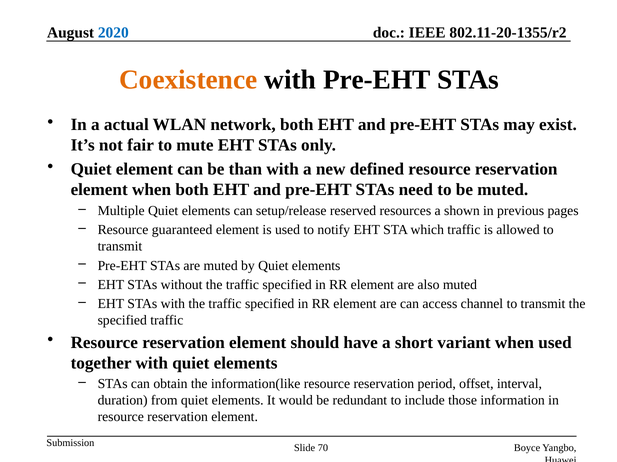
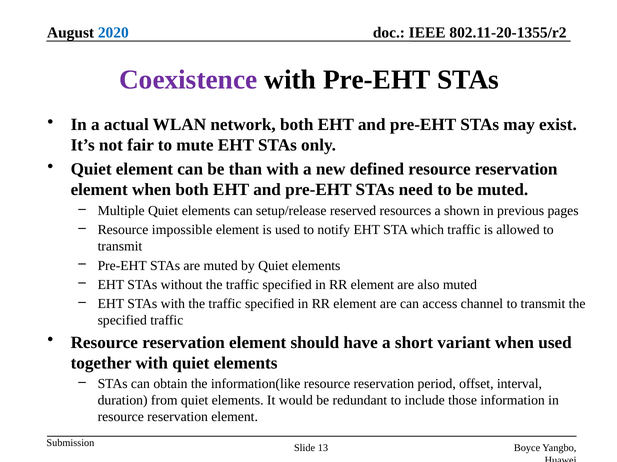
Coexistence colour: orange -> purple
guaranteed: guaranteed -> impossible
70: 70 -> 13
